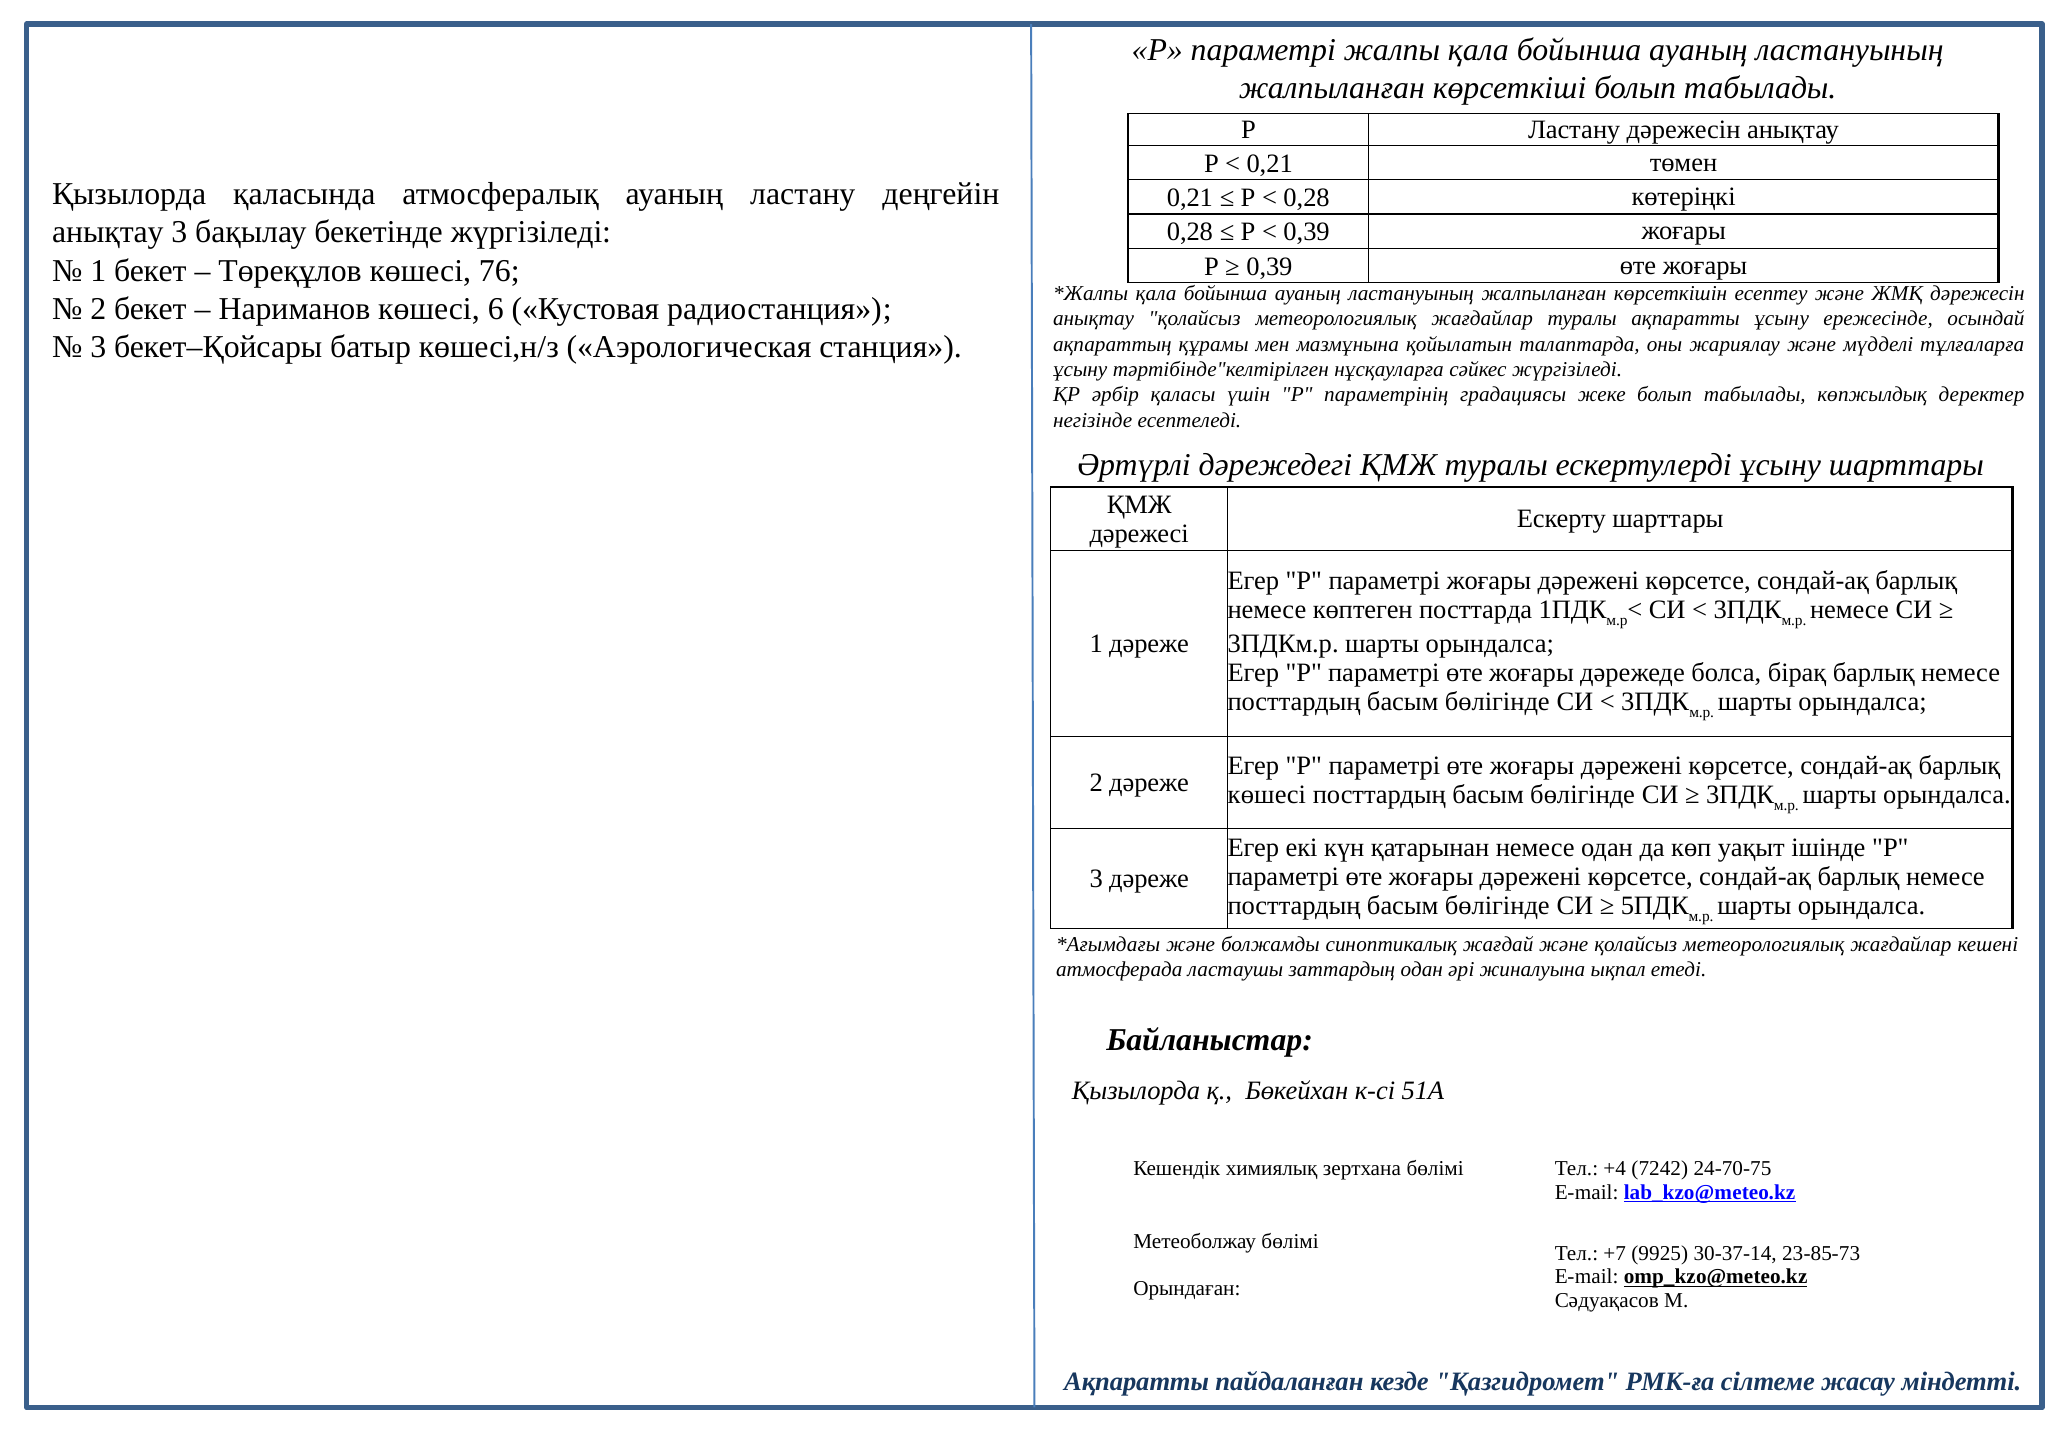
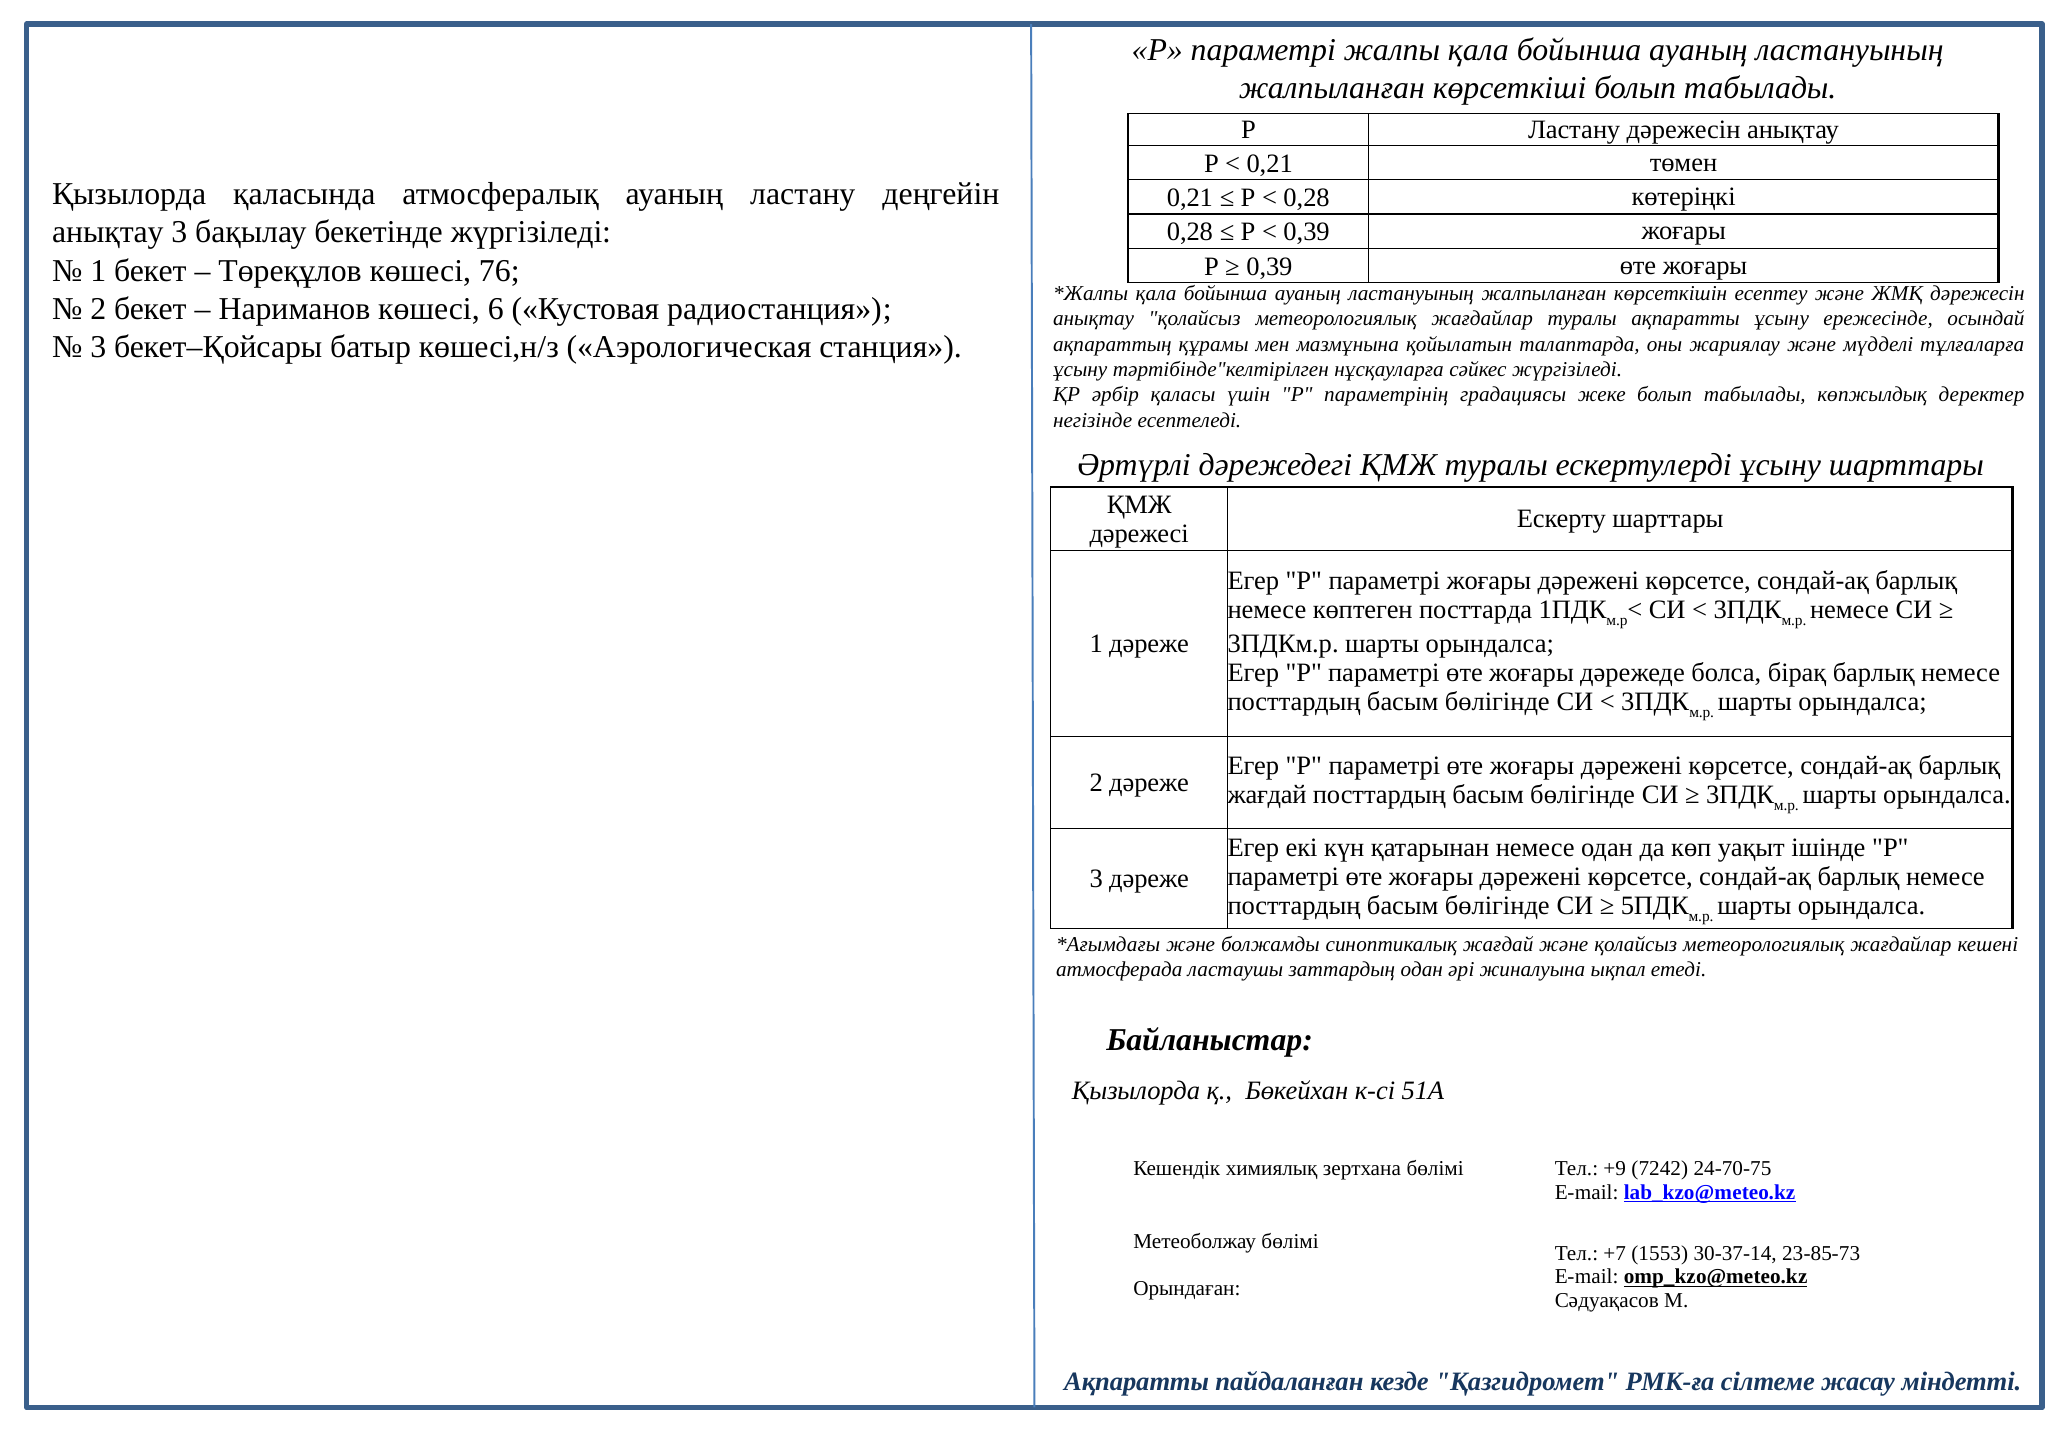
көшесі at (1267, 795): көшесі -> жағдай
+4: +4 -> +9
9925: 9925 -> 1553
